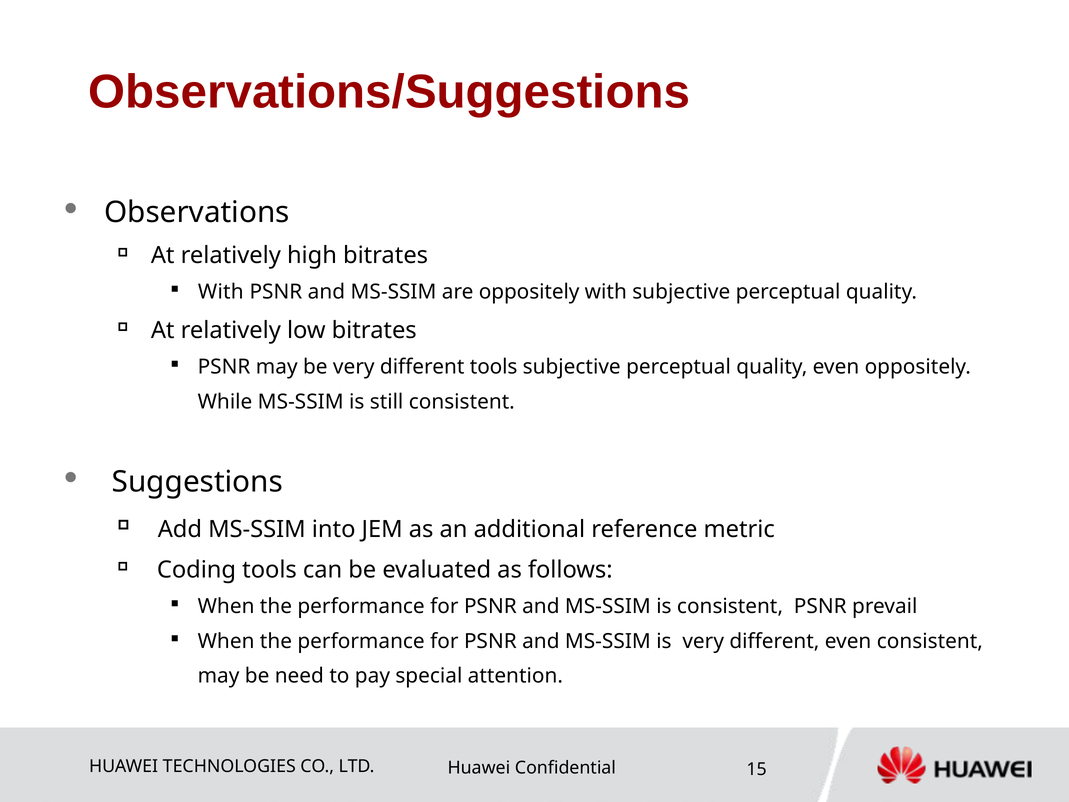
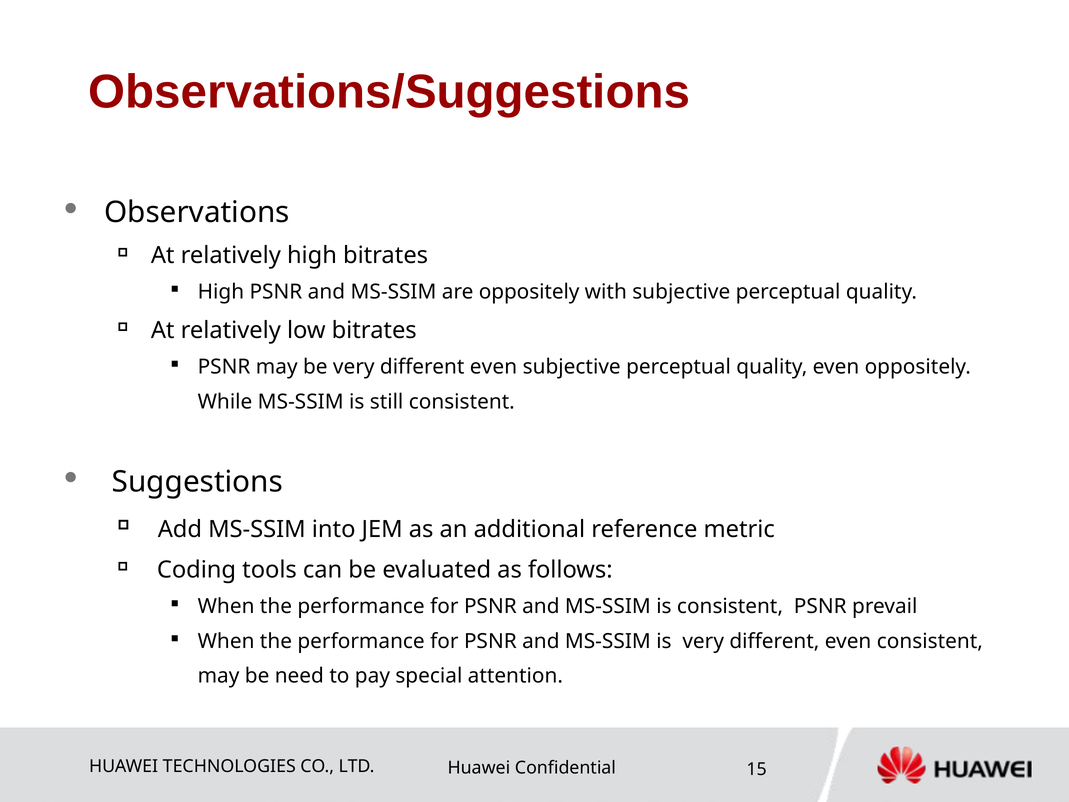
With at (221, 292): With -> High
be very different tools: tools -> even
